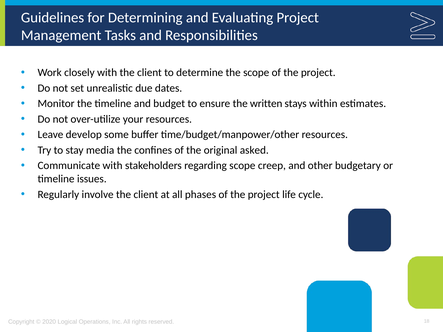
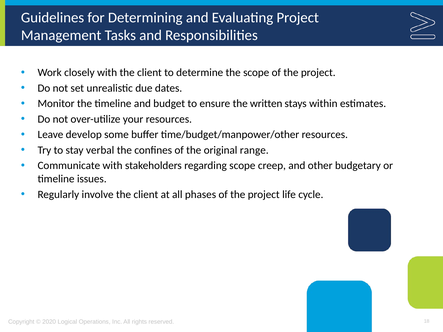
media: media -> verbal
asked: asked -> range
